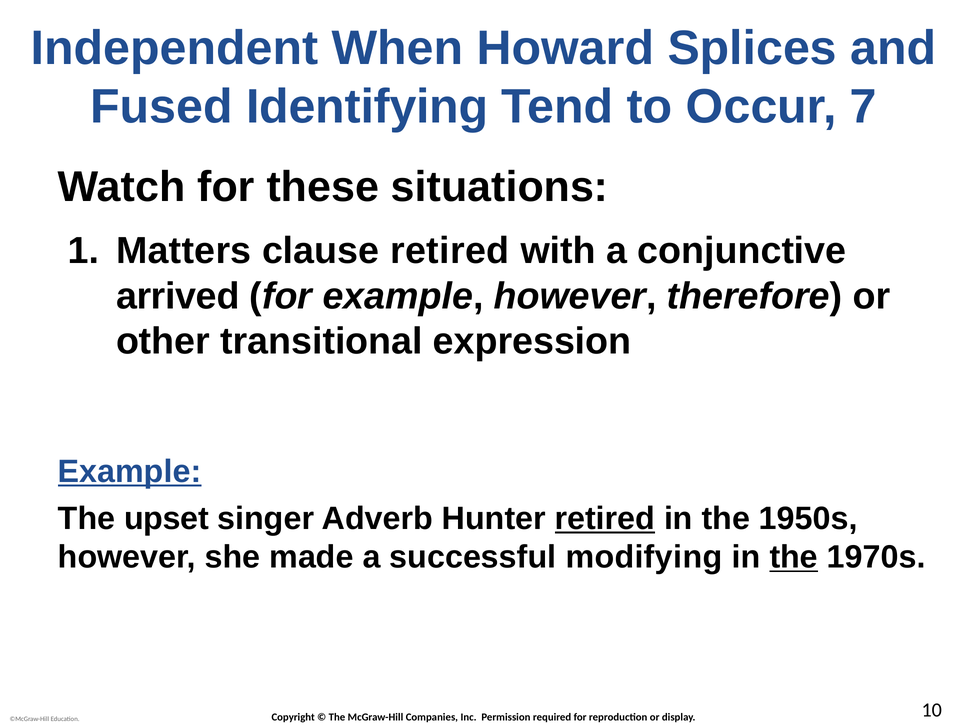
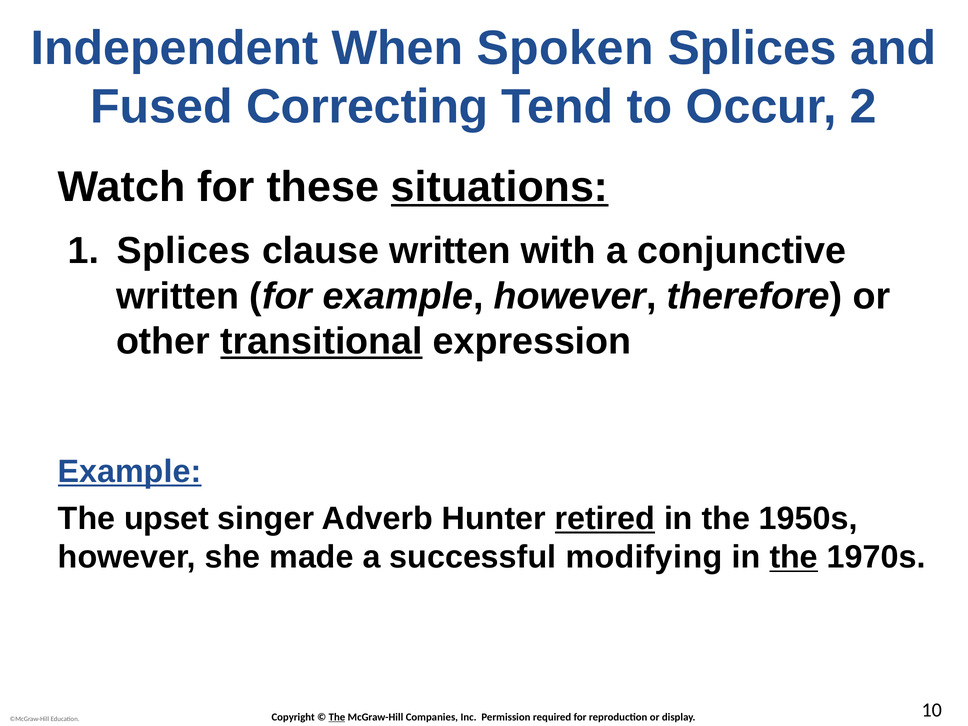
Howard: Howard -> Spoken
Identifying: Identifying -> Correcting
7: 7 -> 2
situations underline: none -> present
1 Matters: Matters -> Splices
clause retired: retired -> written
arrived at (178, 296): arrived -> written
transitional underline: none -> present
The at (337, 717) underline: none -> present
